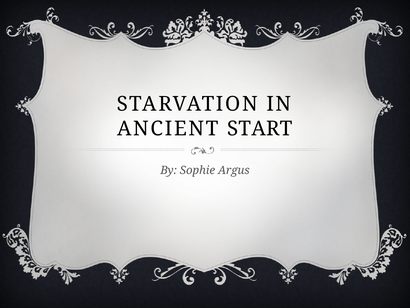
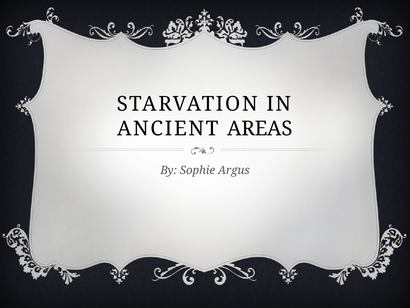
START: START -> AREAS
